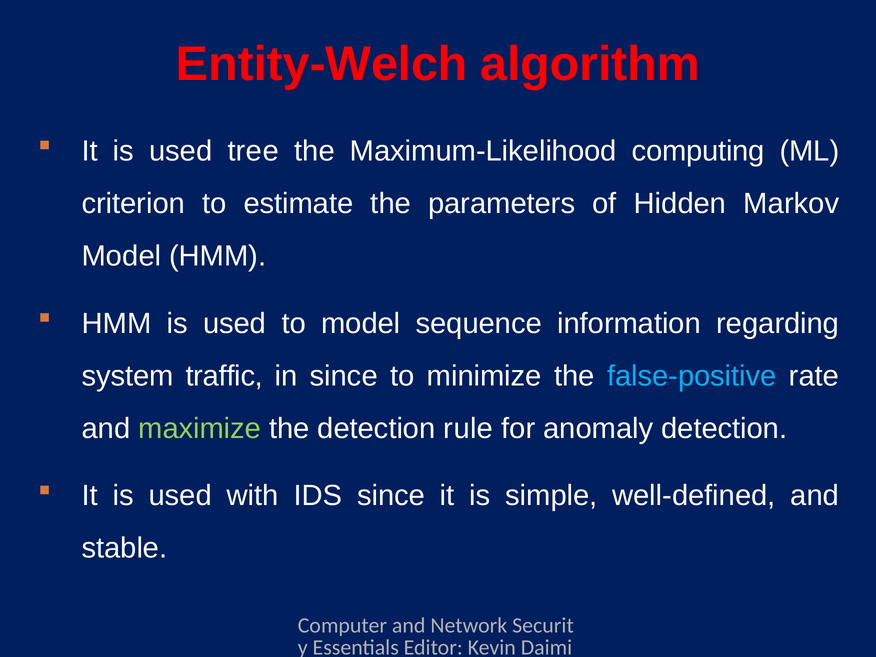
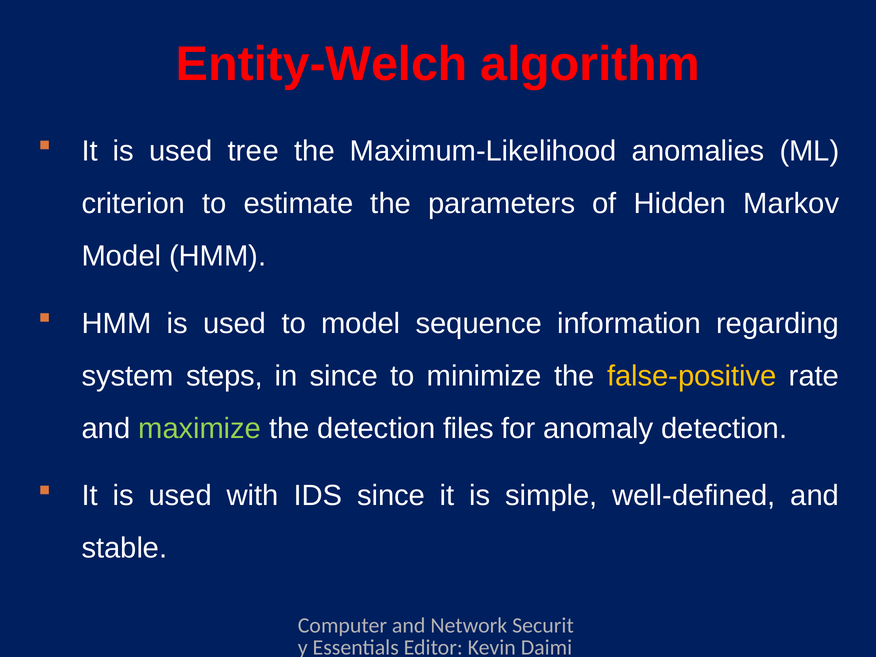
computing: computing -> anomalies
traffic: traffic -> steps
false-positive colour: light blue -> yellow
rule: rule -> files
